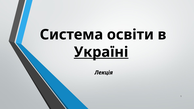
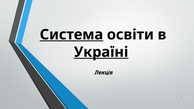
Система underline: none -> present
